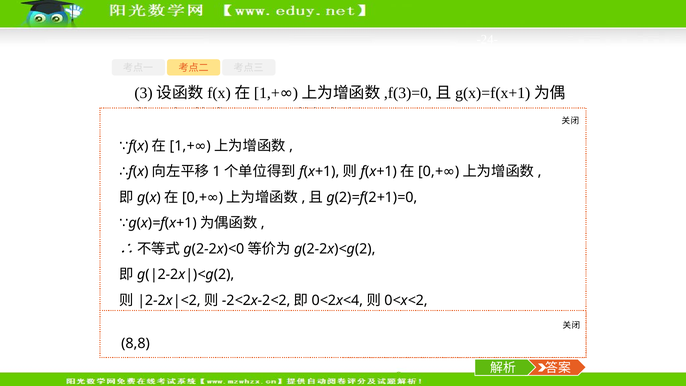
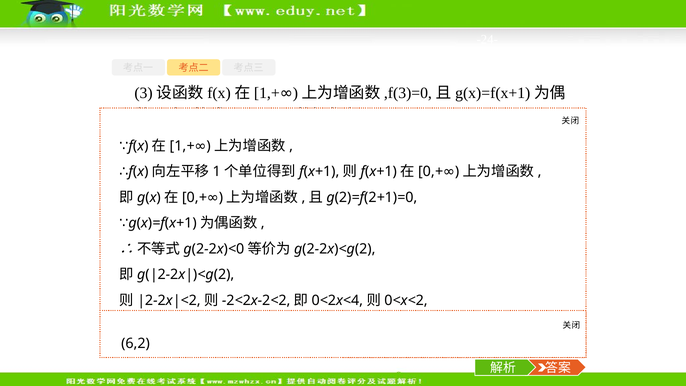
8,8: 8,8 -> 6,2
